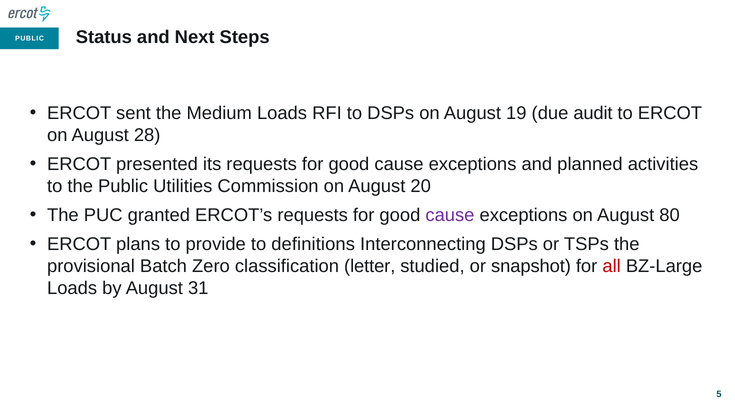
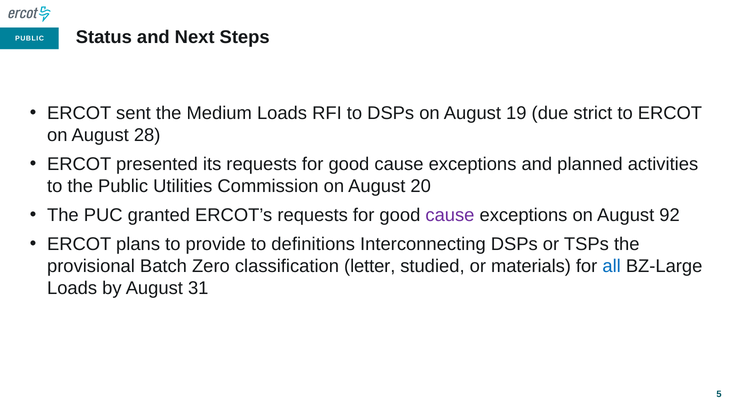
audit: audit -> strict
80: 80 -> 92
snapshot: snapshot -> materials
all colour: red -> blue
